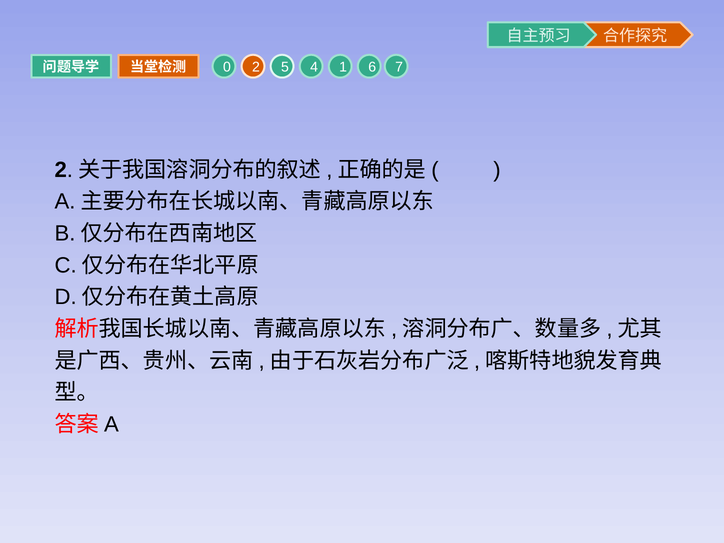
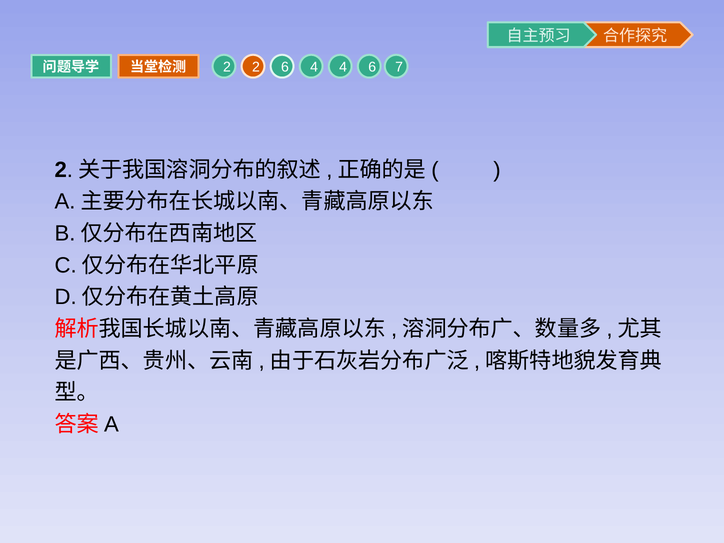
0 at (227, 67): 0 -> 2
2 5: 5 -> 6
4 1: 1 -> 4
